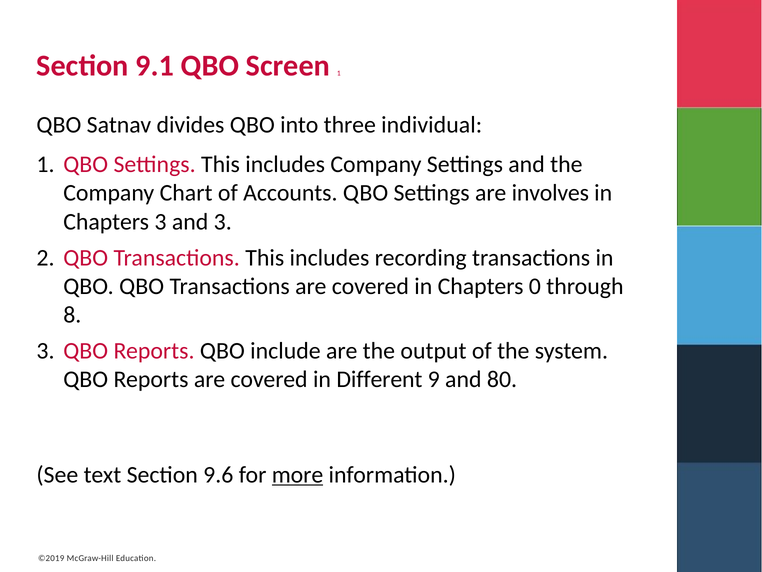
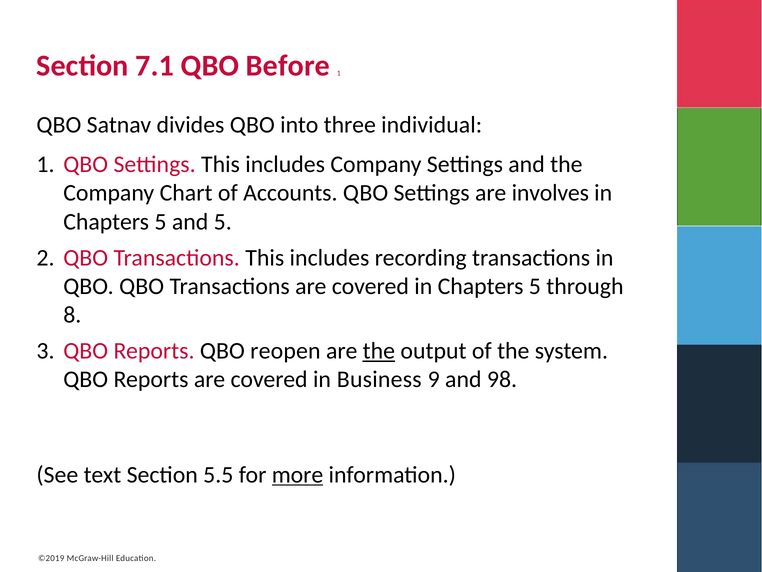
9.1: 9.1 -> 7.1
Screen: Screen -> Before
3 at (160, 221): 3 -> 5
and 3: 3 -> 5
covered in Chapters 0: 0 -> 5
include: include -> reopen
the at (379, 351) underline: none -> present
Different: Different -> Business
80: 80 -> 98
9.6: 9.6 -> 5.5
